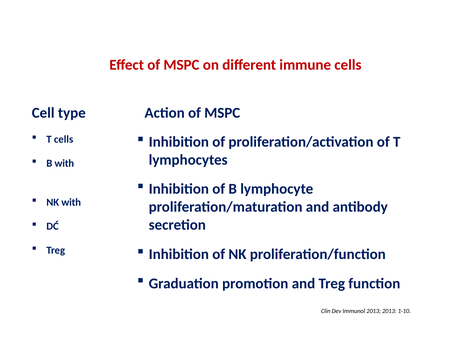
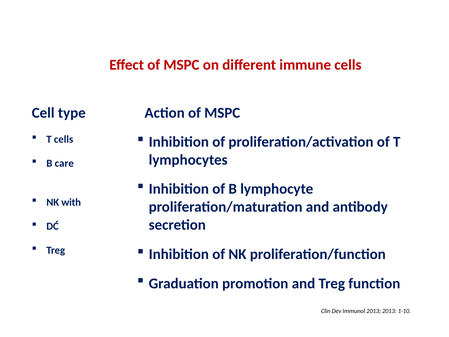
B with: with -> care
